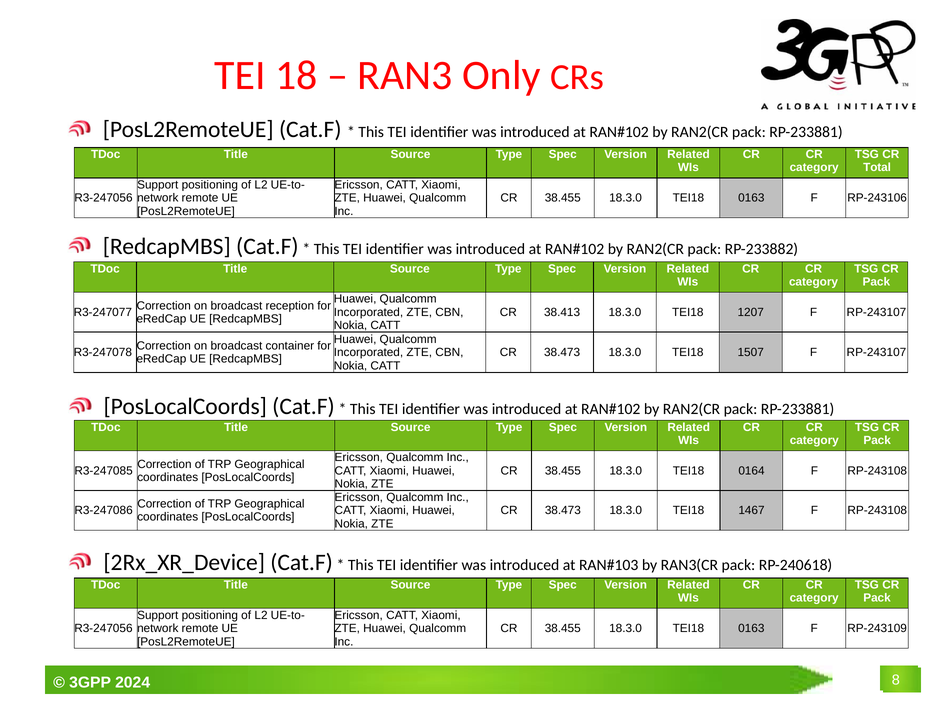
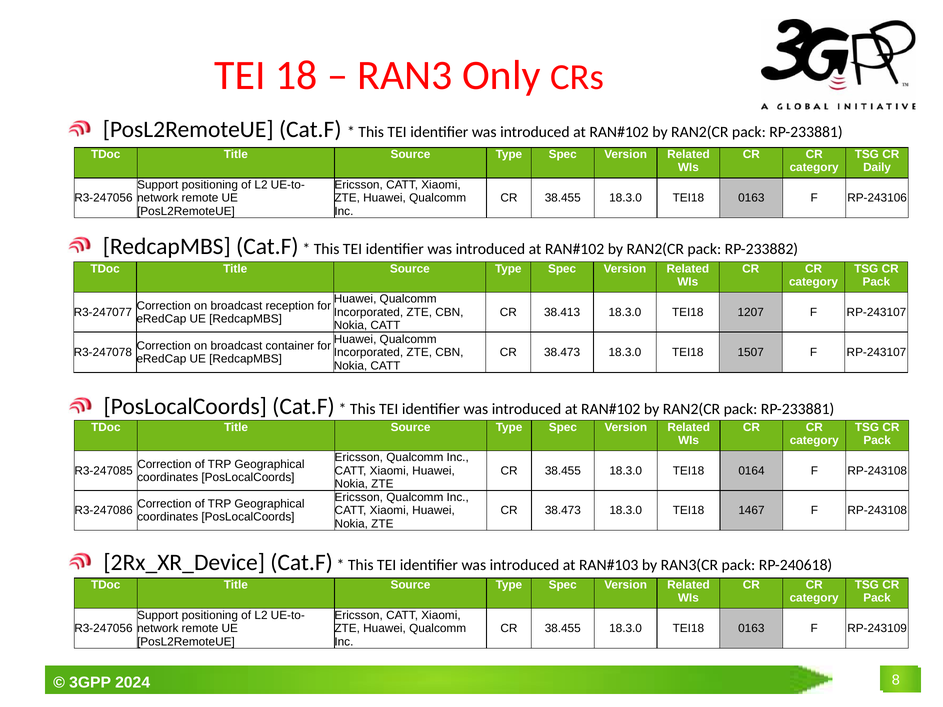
Total: Total -> Daily
